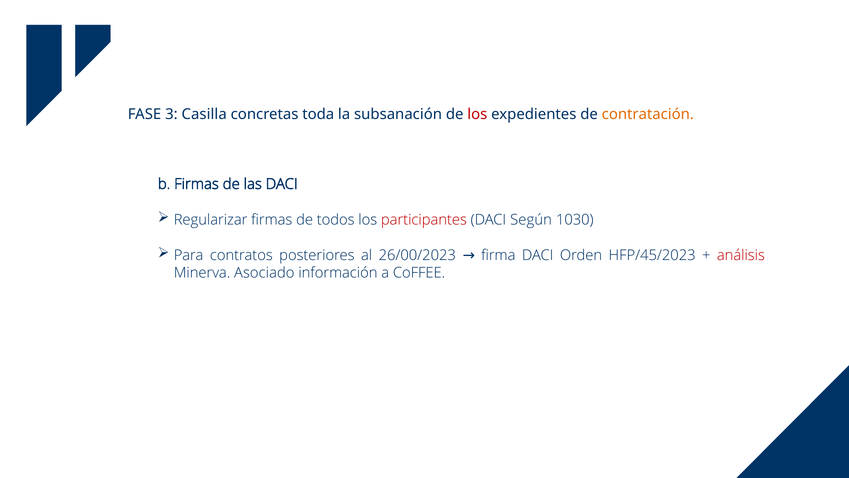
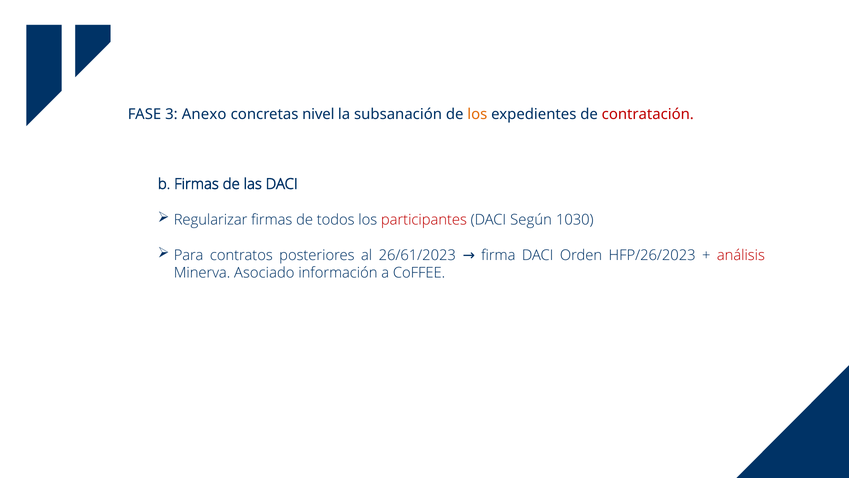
Casilla: Casilla -> Anexo
toda: toda -> nivel
los at (477, 114) colour: red -> orange
contratación colour: orange -> red
26/00/2023: 26/00/2023 -> 26/61/2023
HFP/45/2023: HFP/45/2023 -> HFP/26/2023
